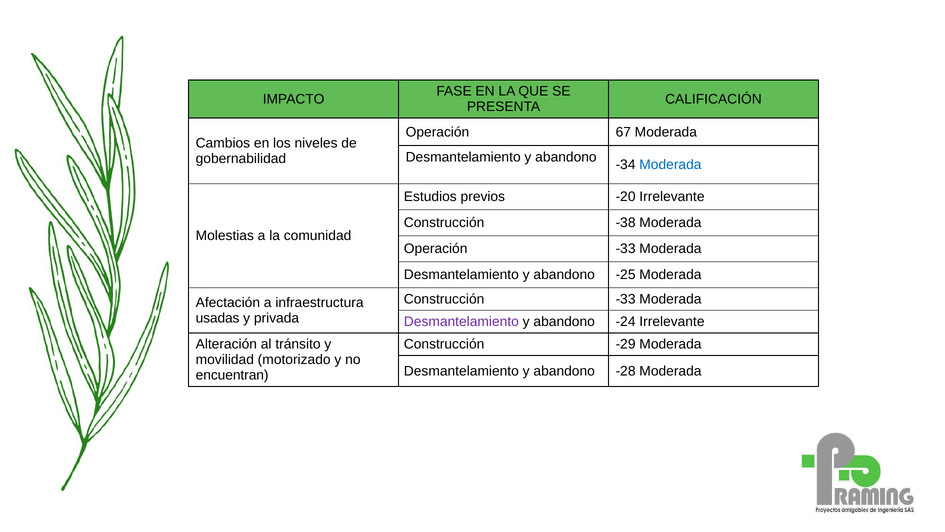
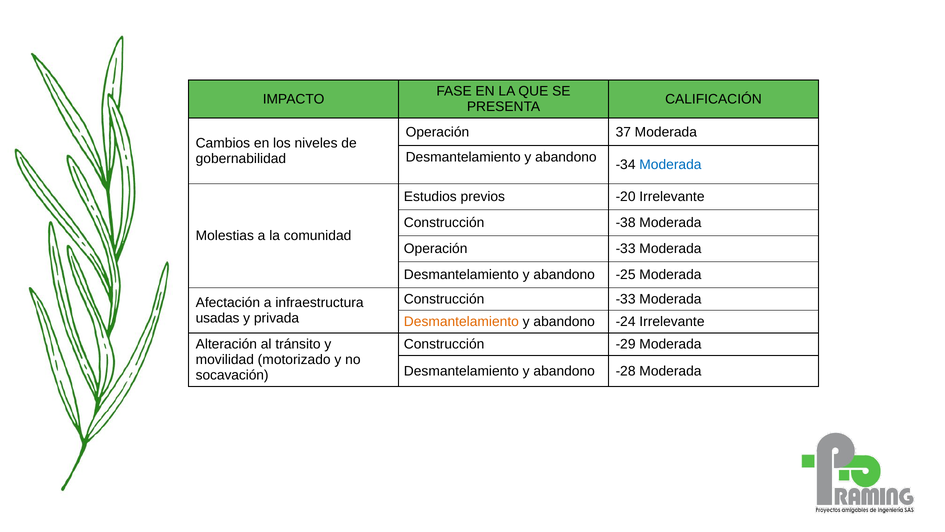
67: 67 -> 37
Desmantelamiento at (461, 322) colour: purple -> orange
encuentran: encuentran -> socavación
